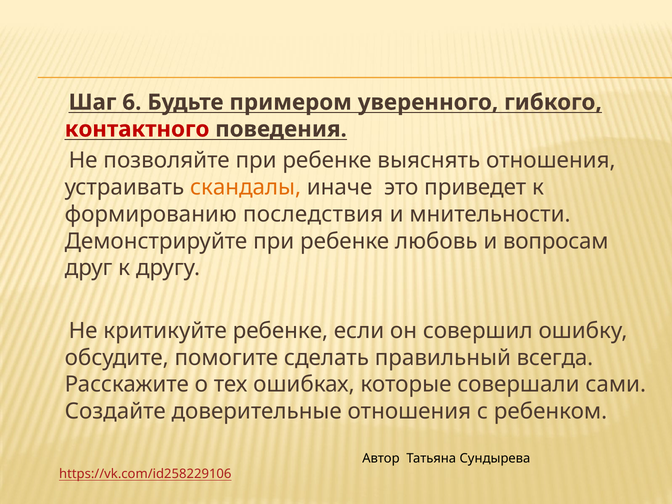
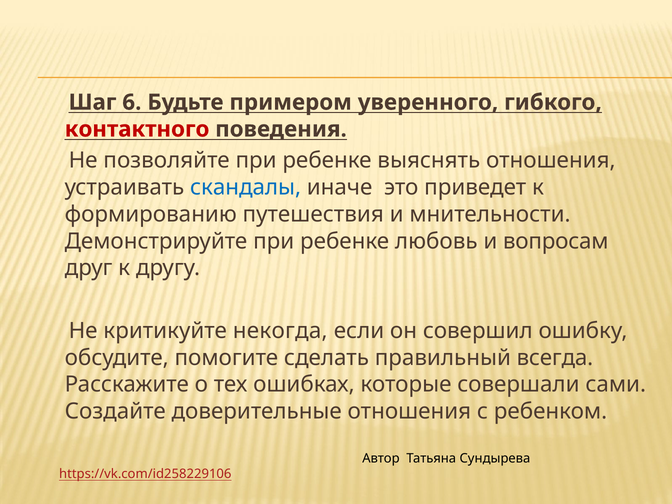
скандалы colour: orange -> blue
последствия: последствия -> путешествия
критикуйте ребенке: ребенке -> некогда
